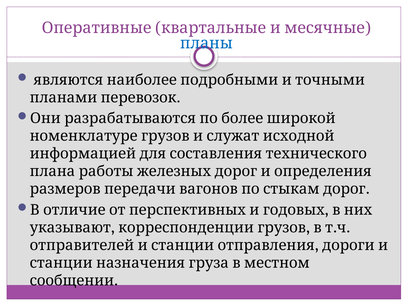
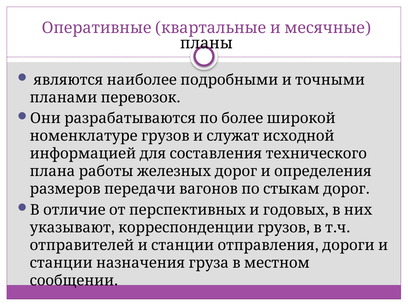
планы colour: blue -> black
